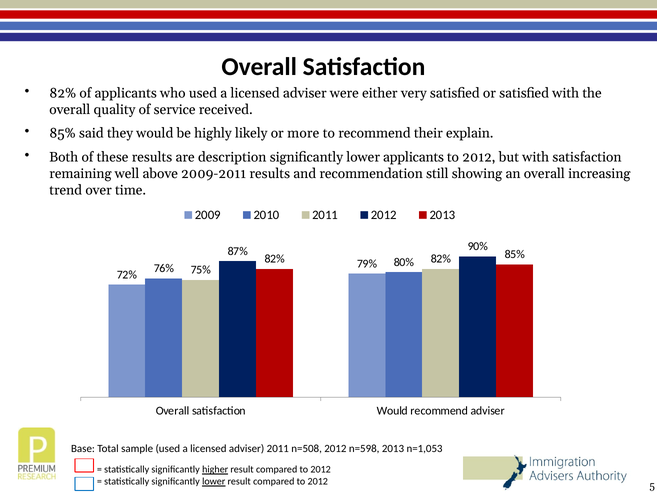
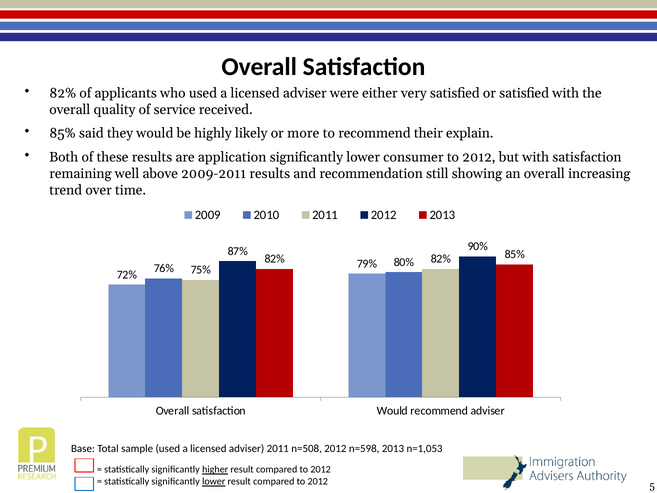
description: description -> application
lower applicants: applicants -> consumer
